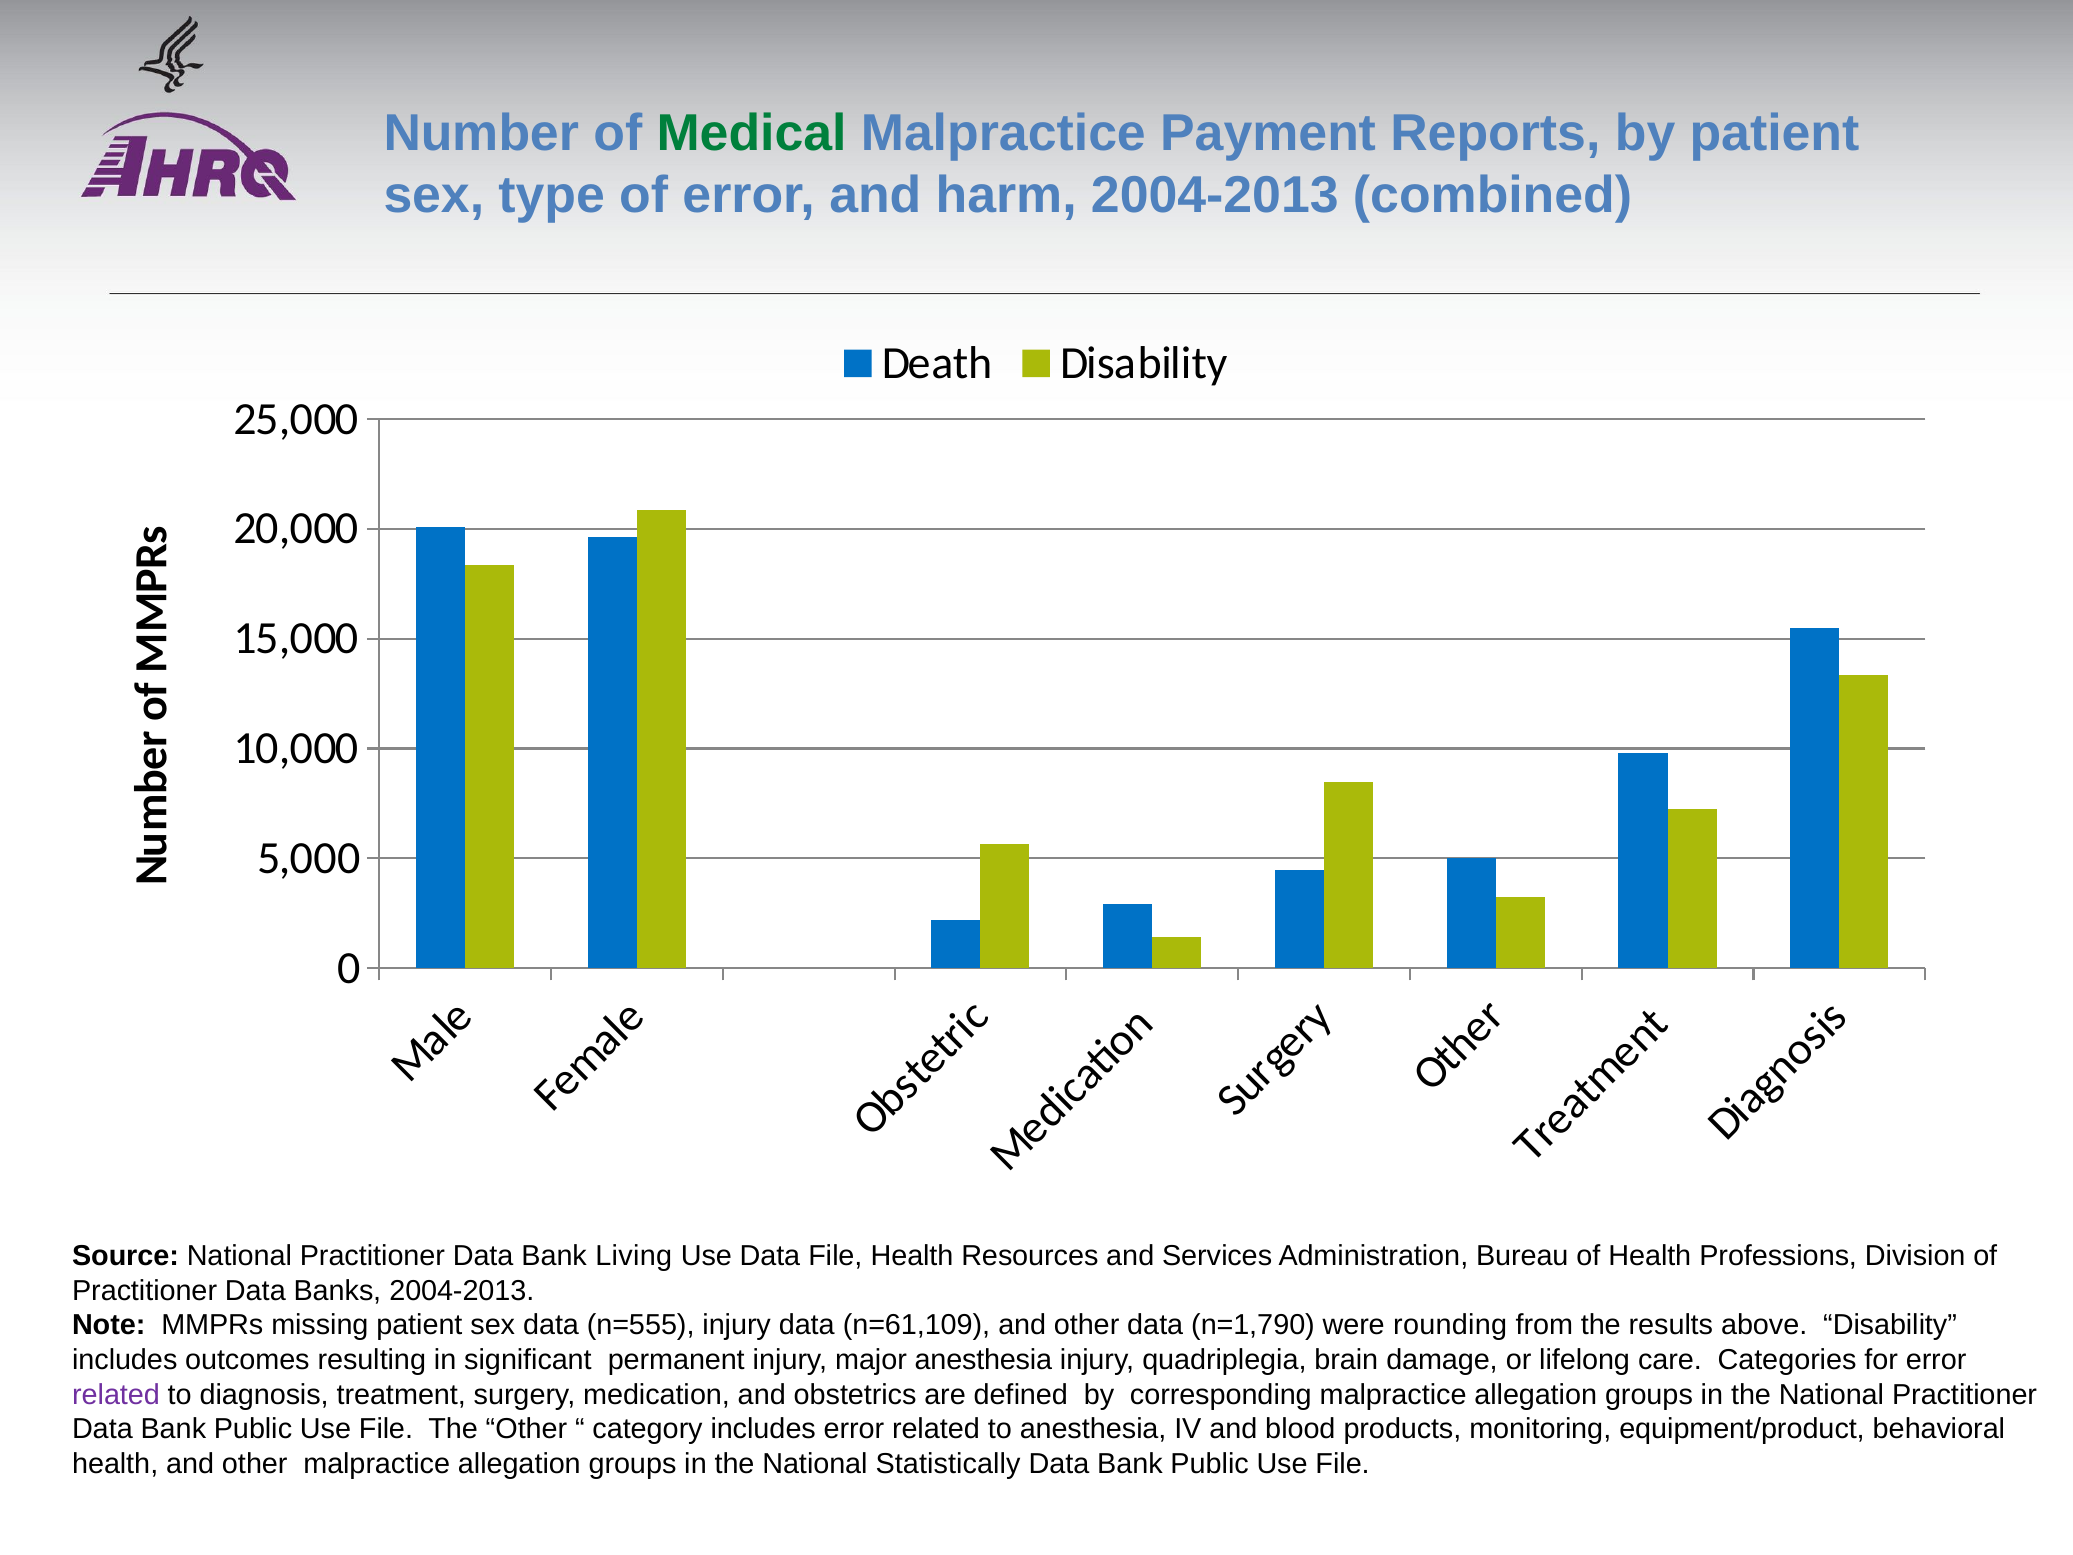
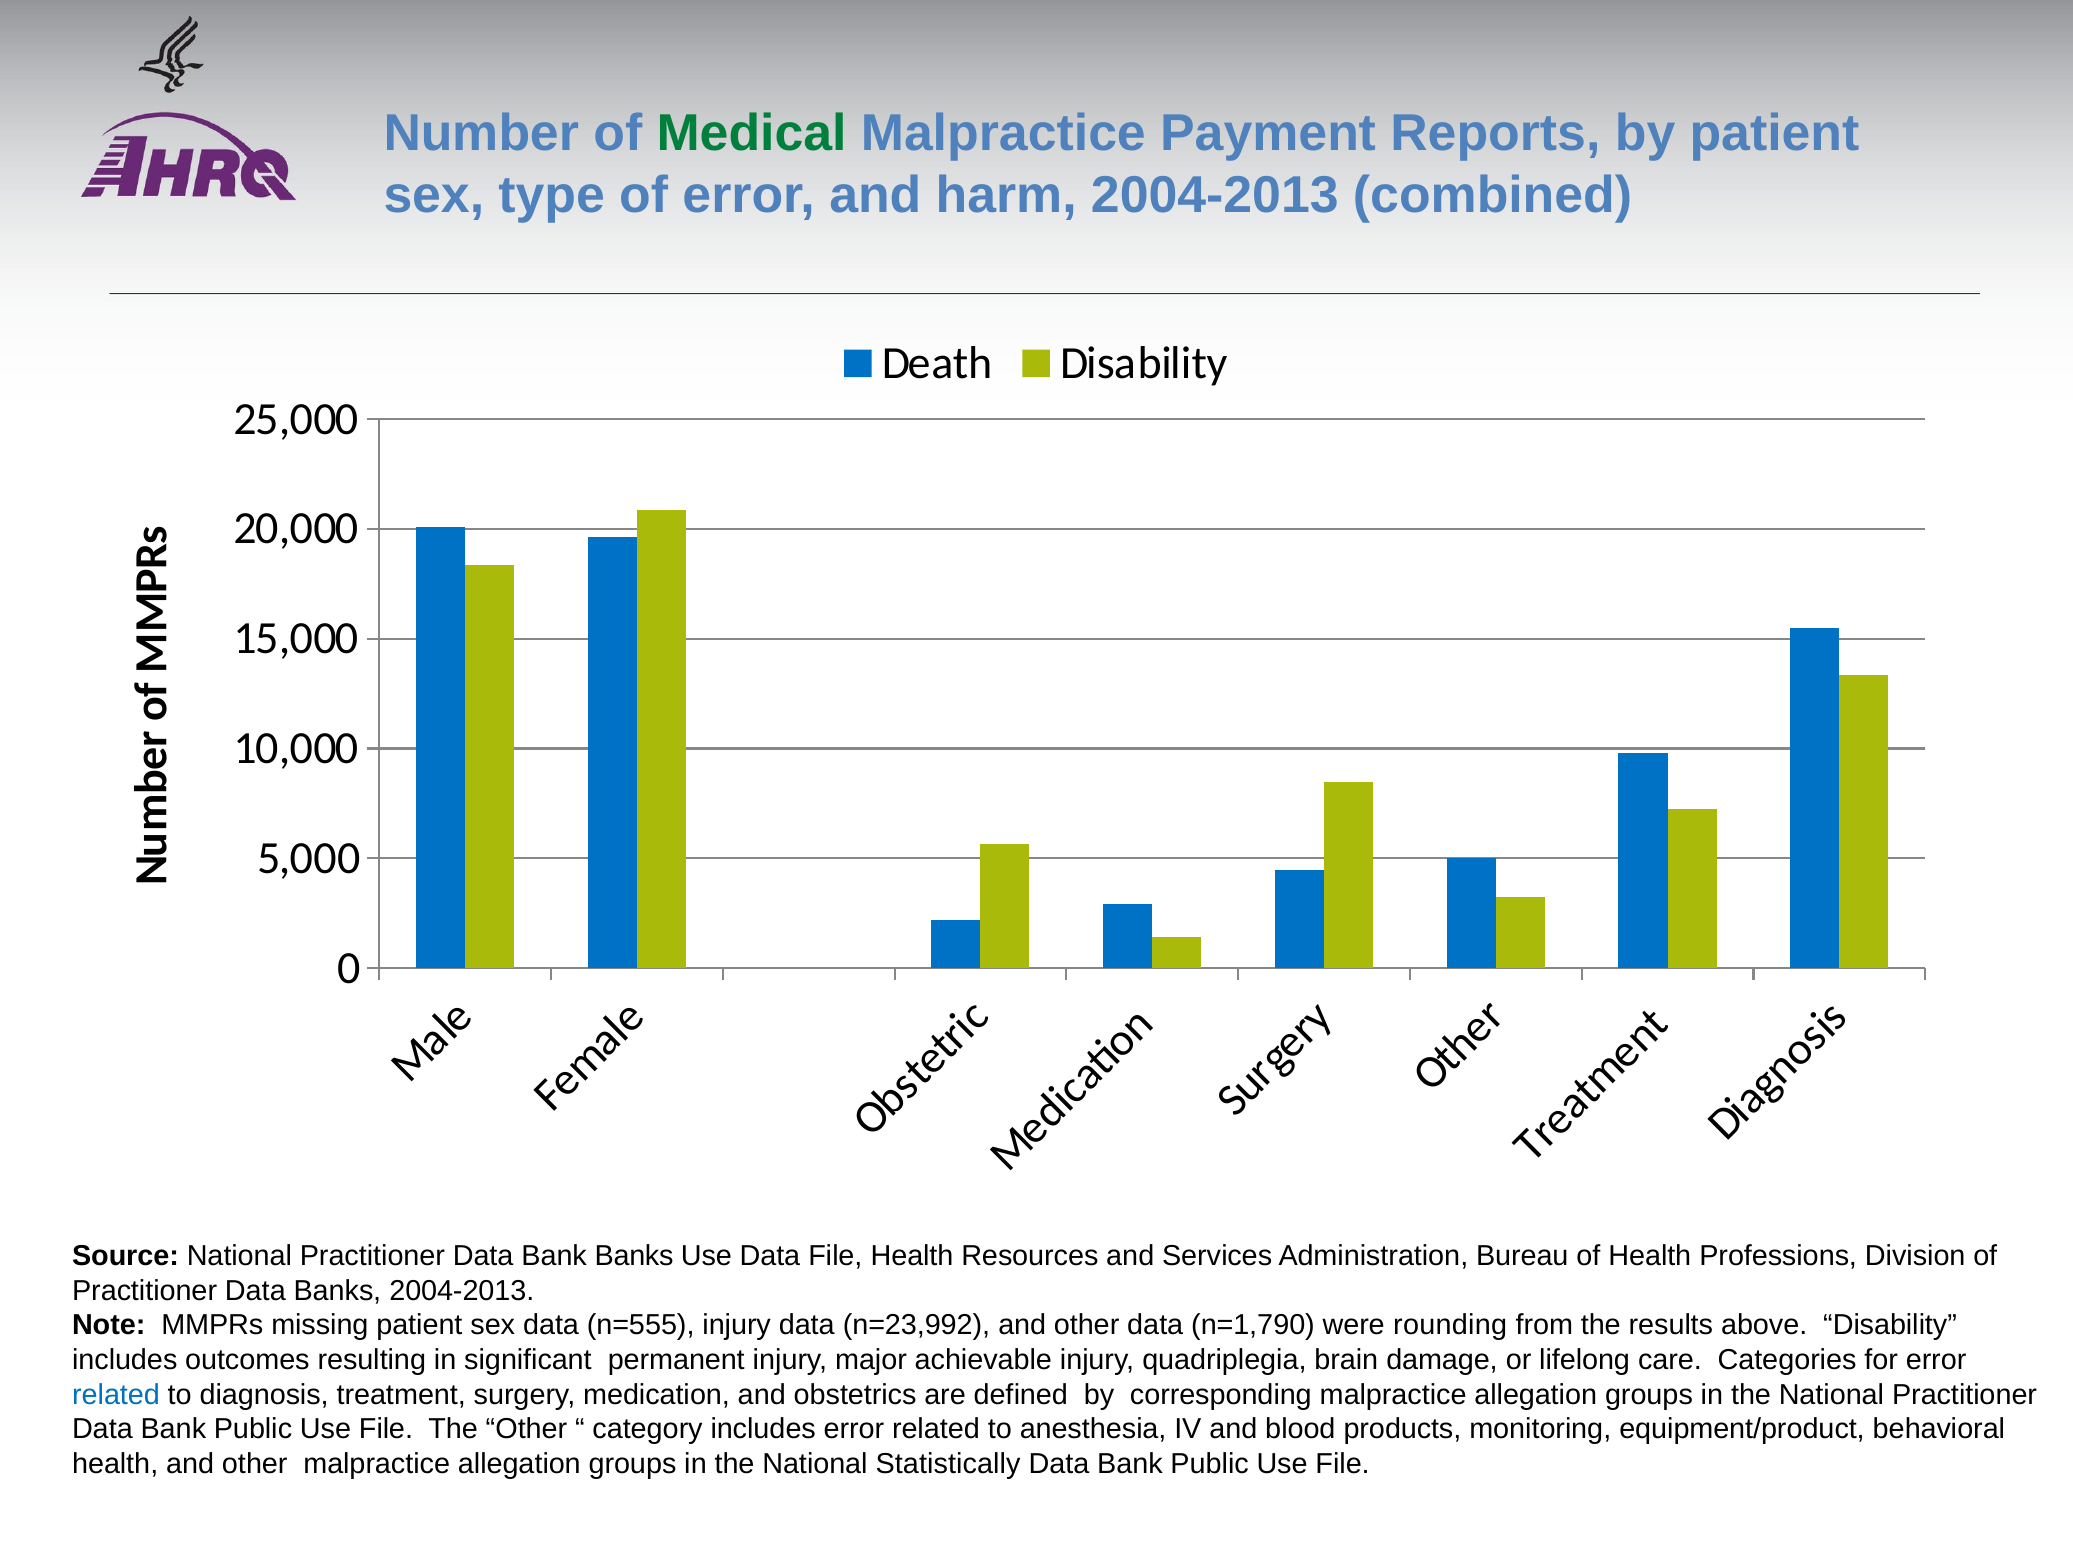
Bank Living: Living -> Banks
n=61,109: n=61,109 -> n=23,992
major anesthesia: anesthesia -> achievable
related at (116, 1394) colour: purple -> blue
